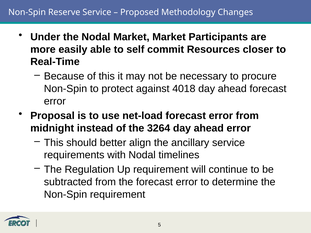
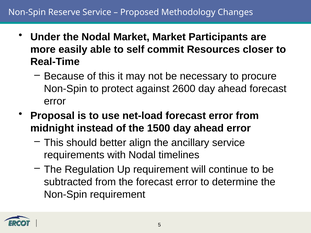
4018: 4018 -> 2600
3264: 3264 -> 1500
